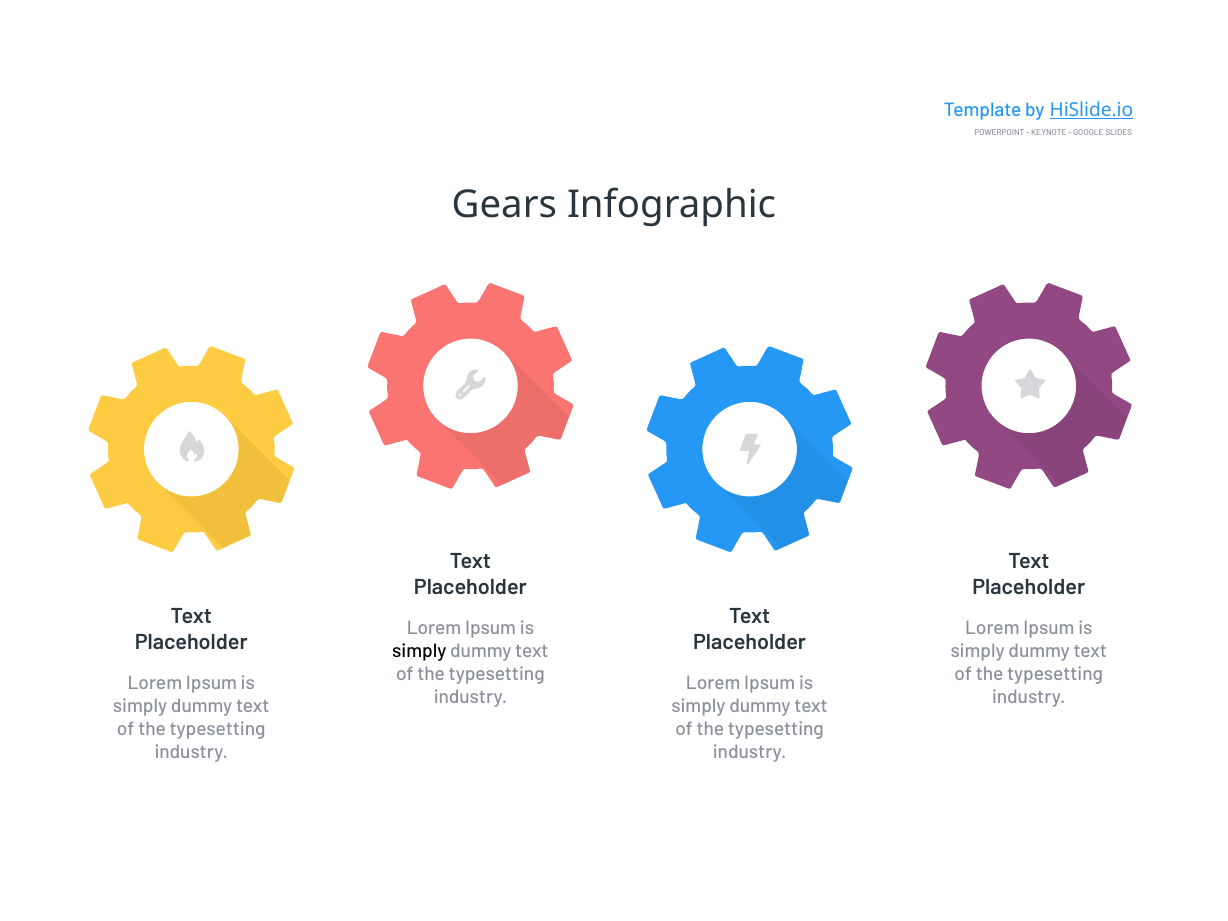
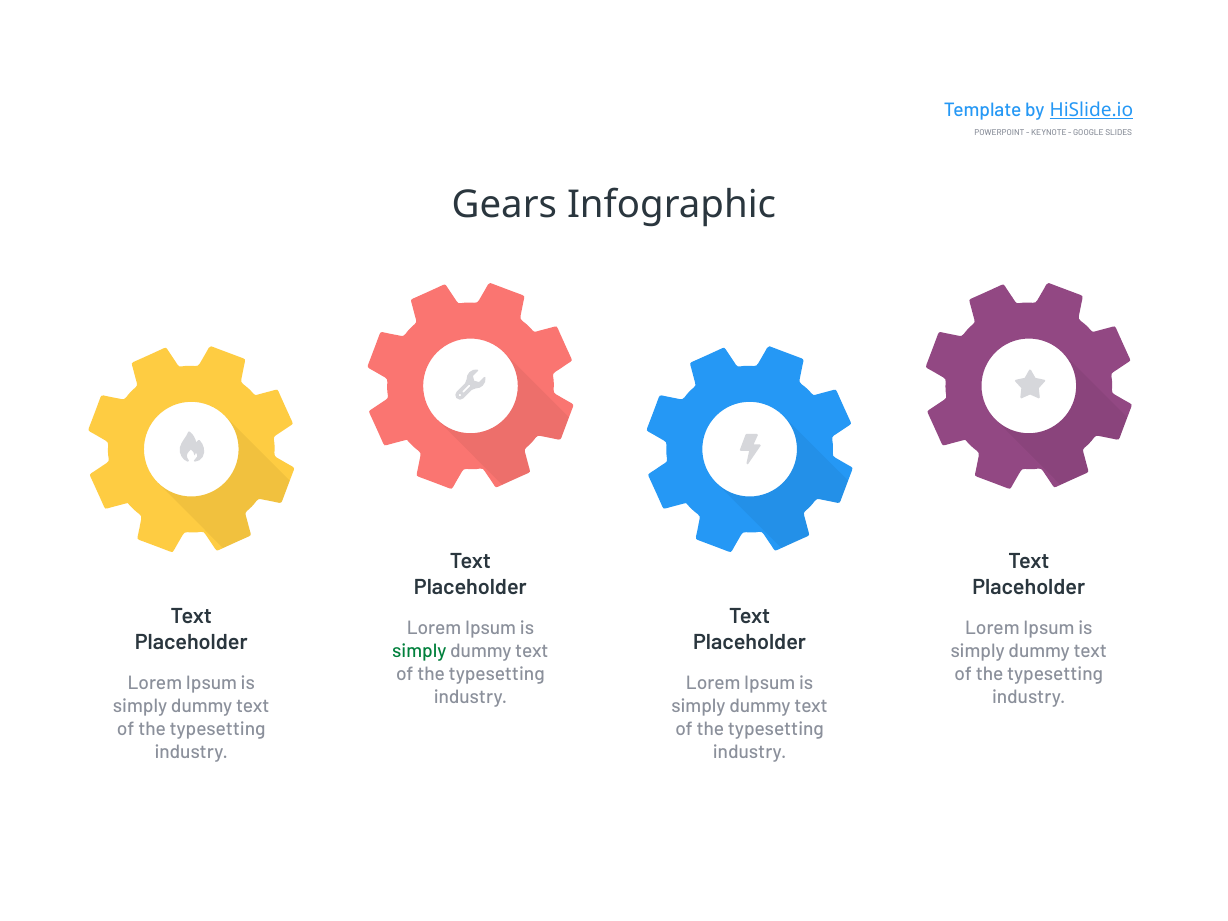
simply at (419, 651) colour: black -> green
